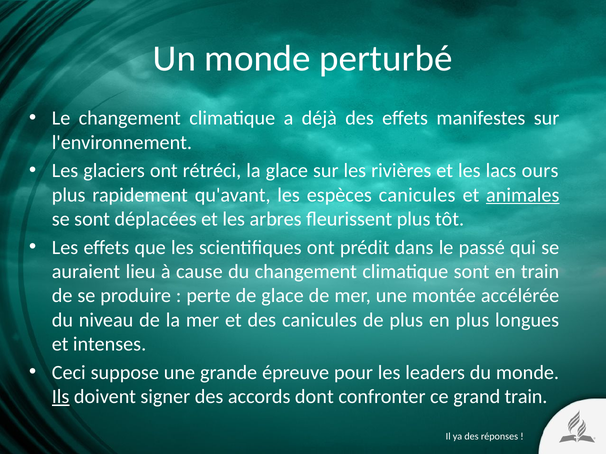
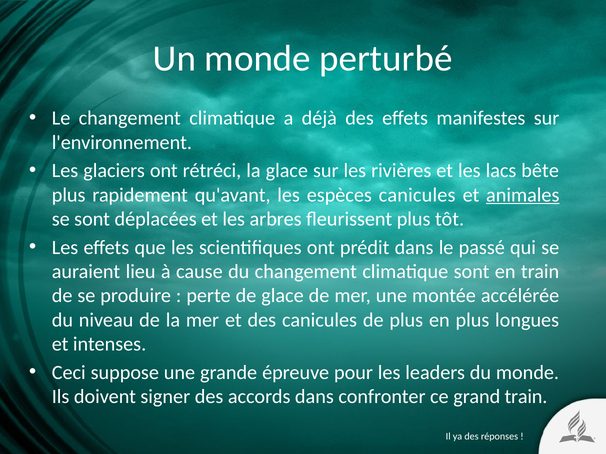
ours: ours -> bête
Ils underline: present -> none
accords dont: dont -> dans
